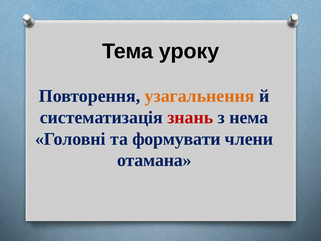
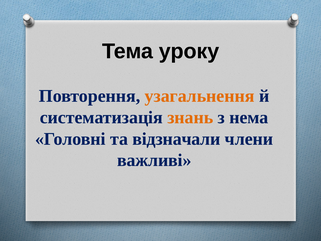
знань colour: red -> orange
формувати: формувати -> відзначали
отамана: отамана -> важливі
